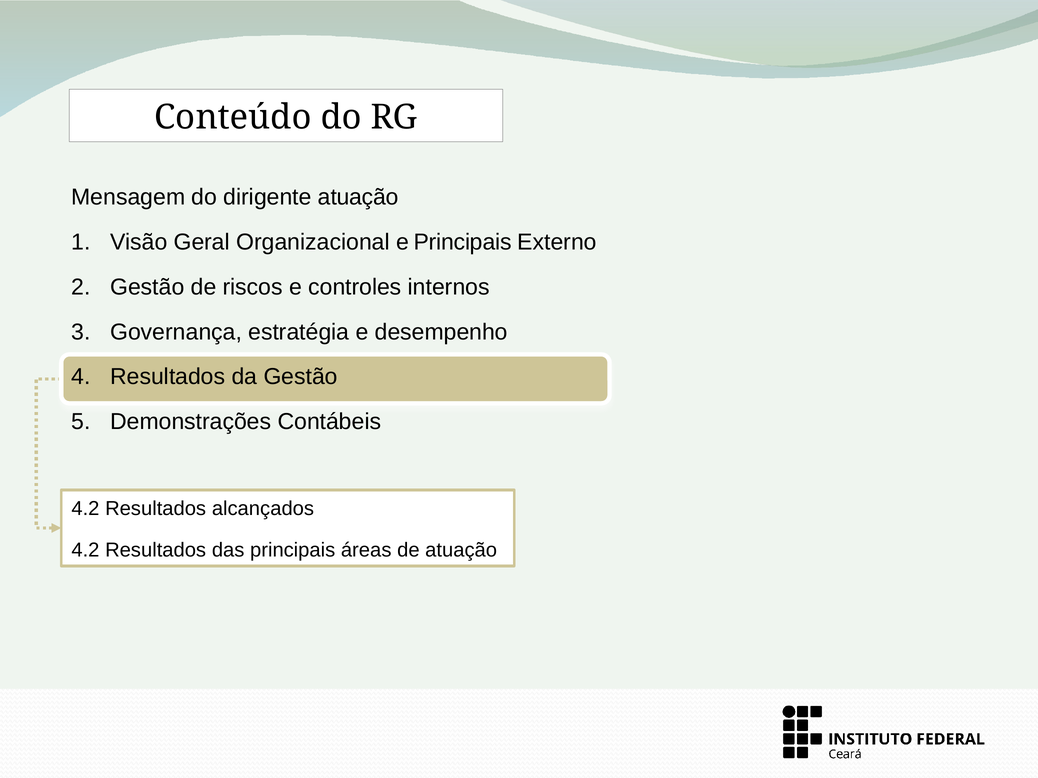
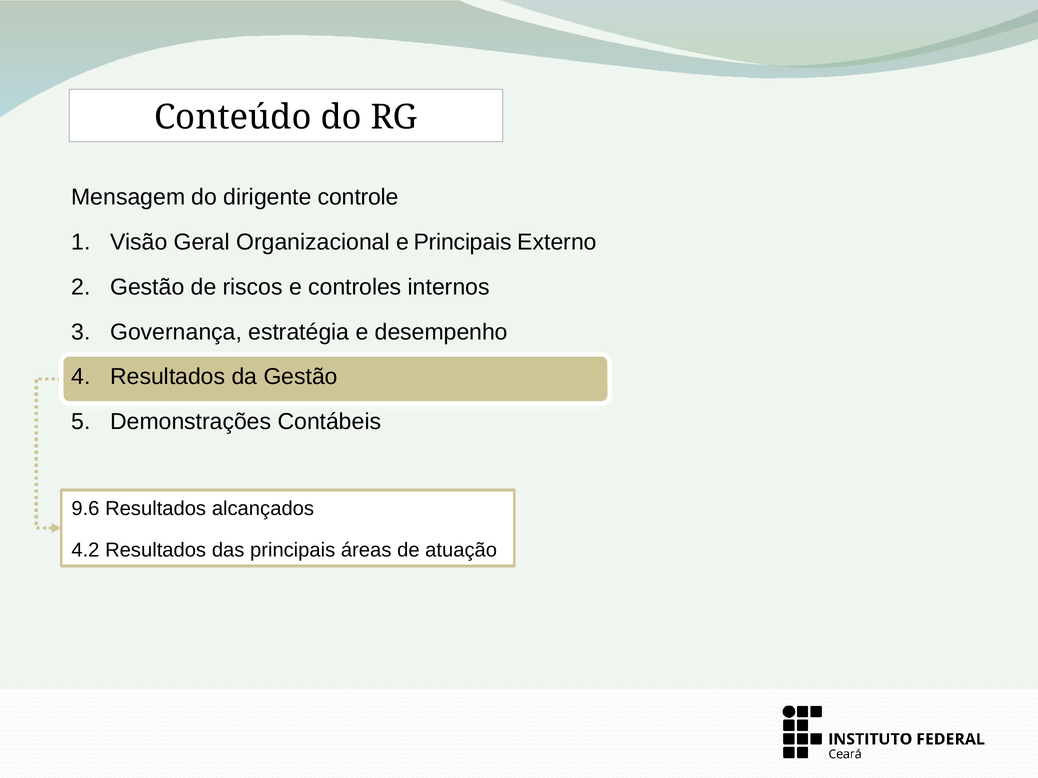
dirigente atuação: atuação -> controle
4.2 at (85, 509): 4.2 -> 9.6
